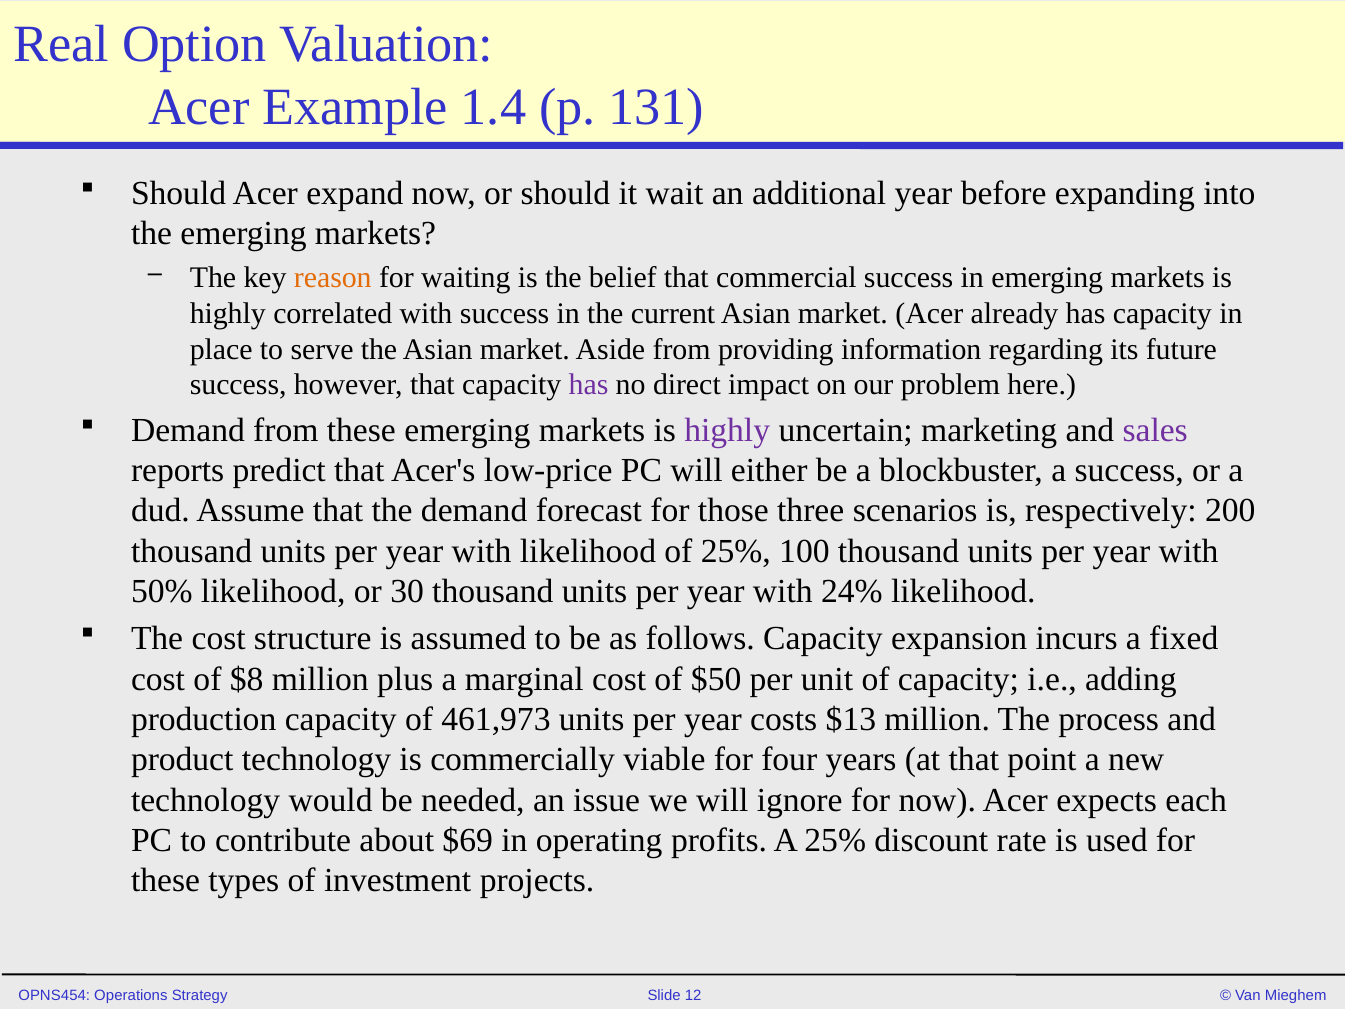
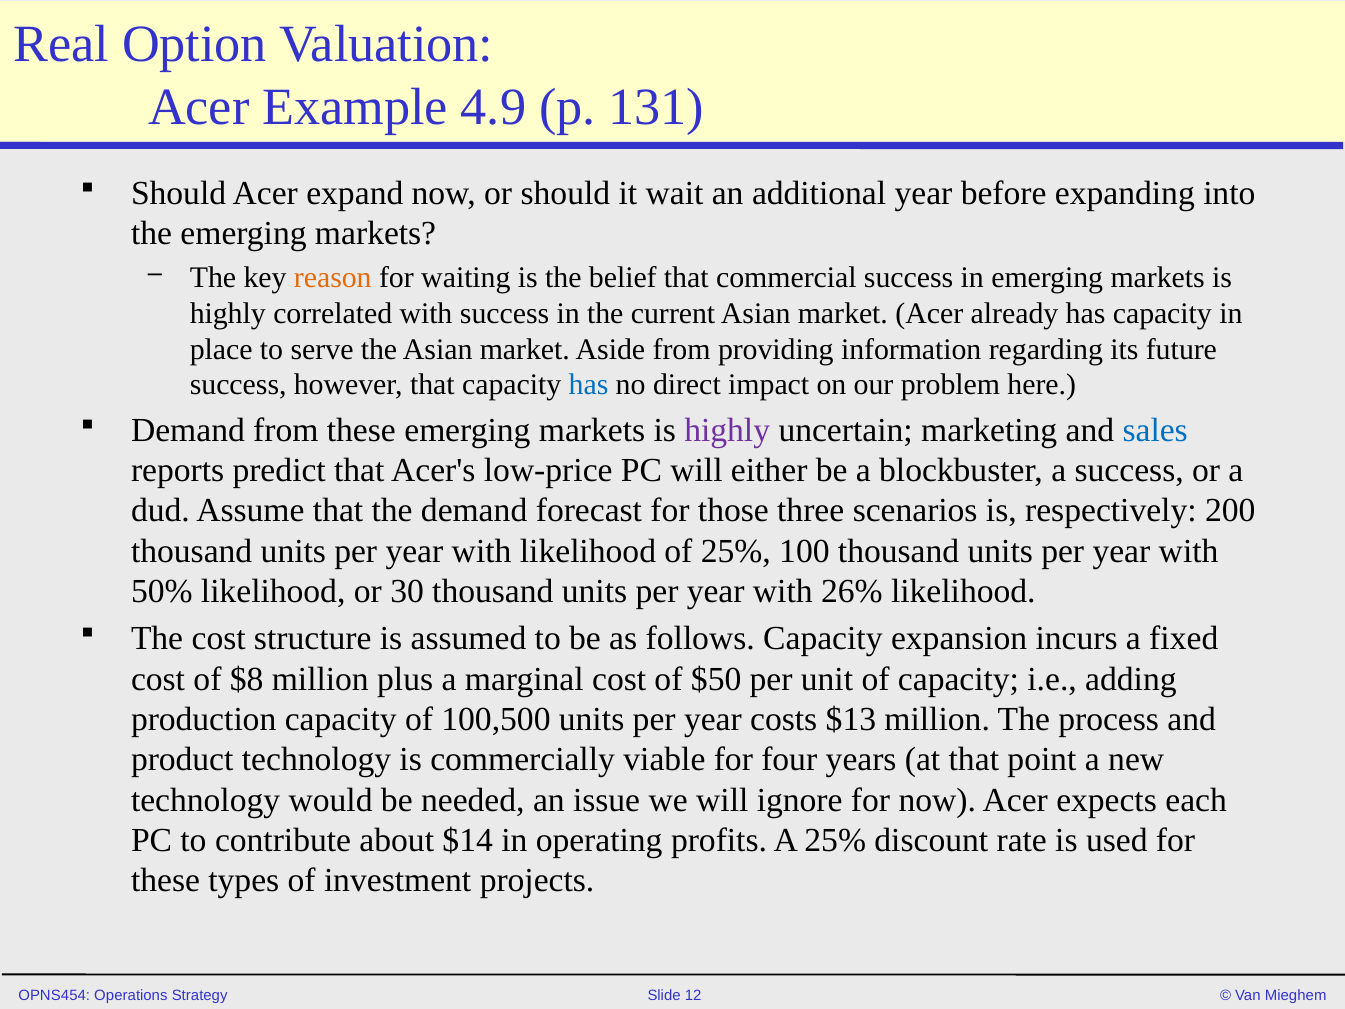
1.4: 1.4 -> 4.9
has at (589, 385) colour: purple -> blue
sales colour: purple -> blue
24%: 24% -> 26%
461,973: 461,973 -> 100,500
$69: $69 -> $14
